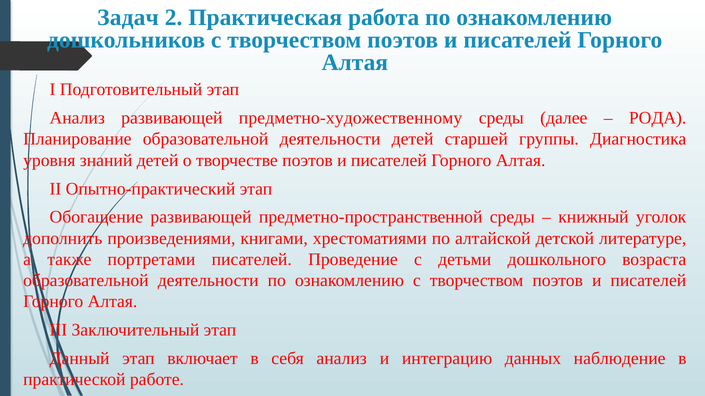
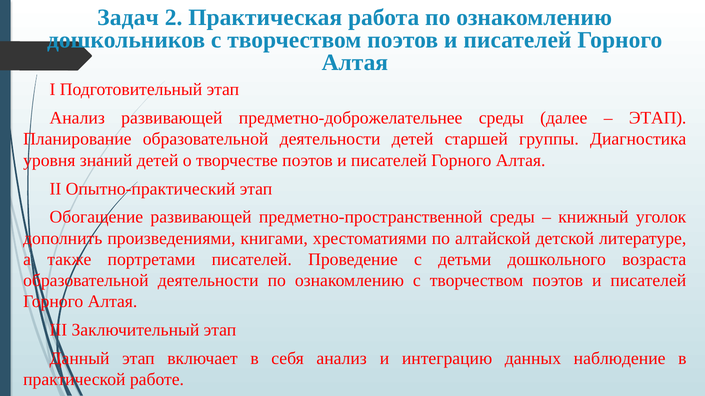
предметно-художественному: предметно-художественному -> предметно-доброжелательнее
РОДА at (658, 118): РОДА -> ЭТАП
